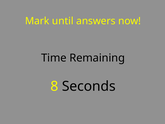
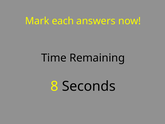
until: until -> each
